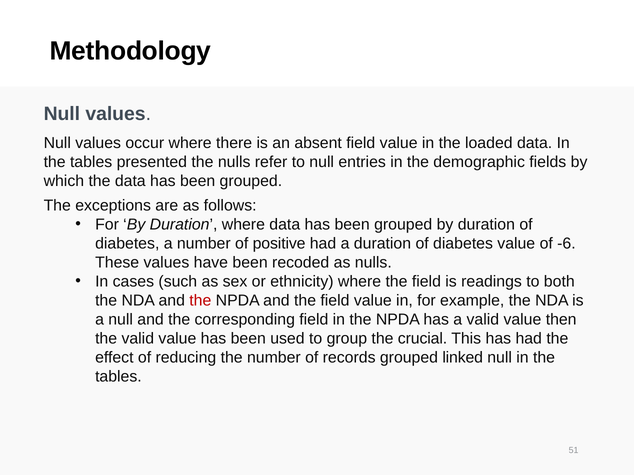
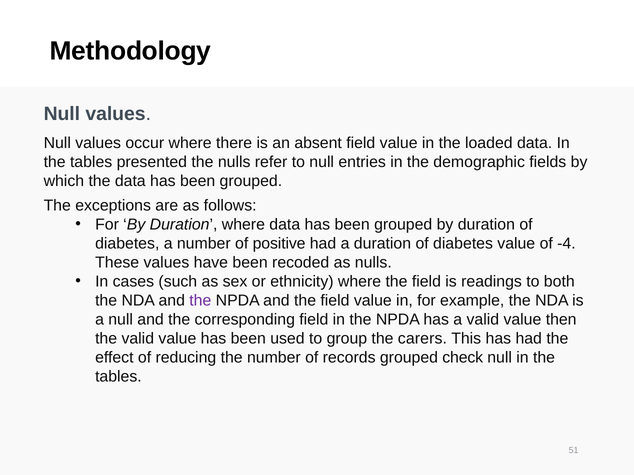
-6: -6 -> -4
the at (200, 301) colour: red -> purple
crucial: crucial -> carers
linked: linked -> check
